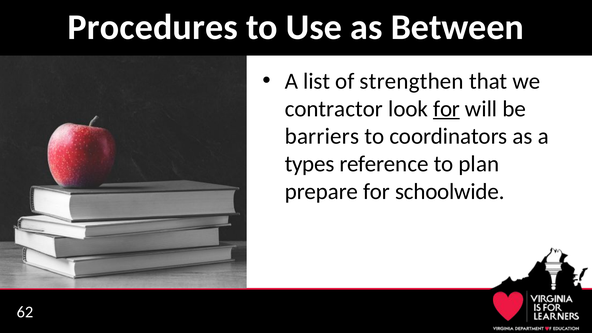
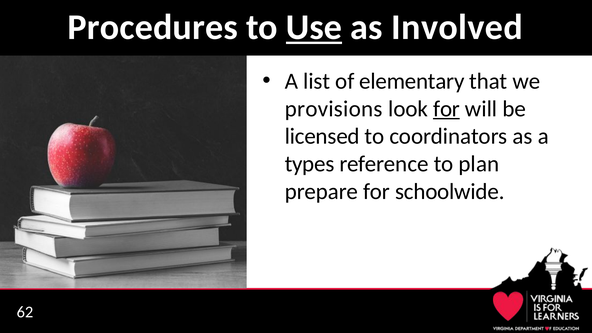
Use underline: none -> present
Between: Between -> Involved
strengthen: strengthen -> elementary
contractor: contractor -> provisions
barriers: barriers -> licensed
